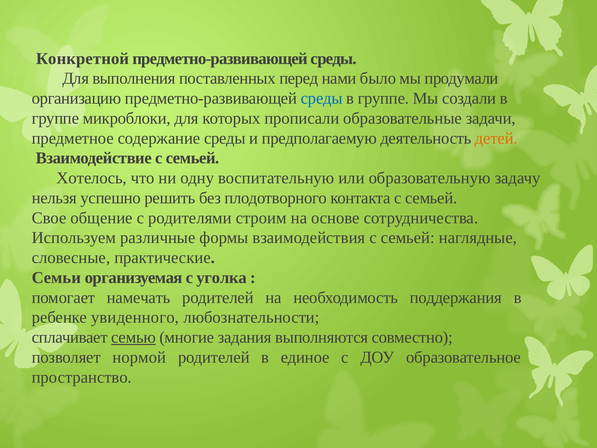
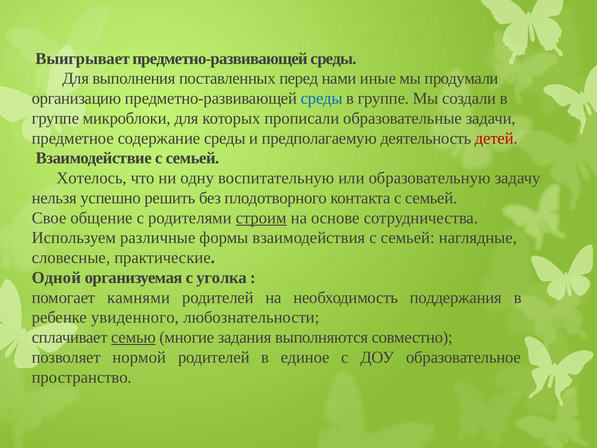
Конкретной: Конкретной -> Выигрывает
было: было -> иные
детей colour: orange -> red
строим underline: none -> present
Семьи: Семьи -> Одной
намечать: намечать -> камнями
